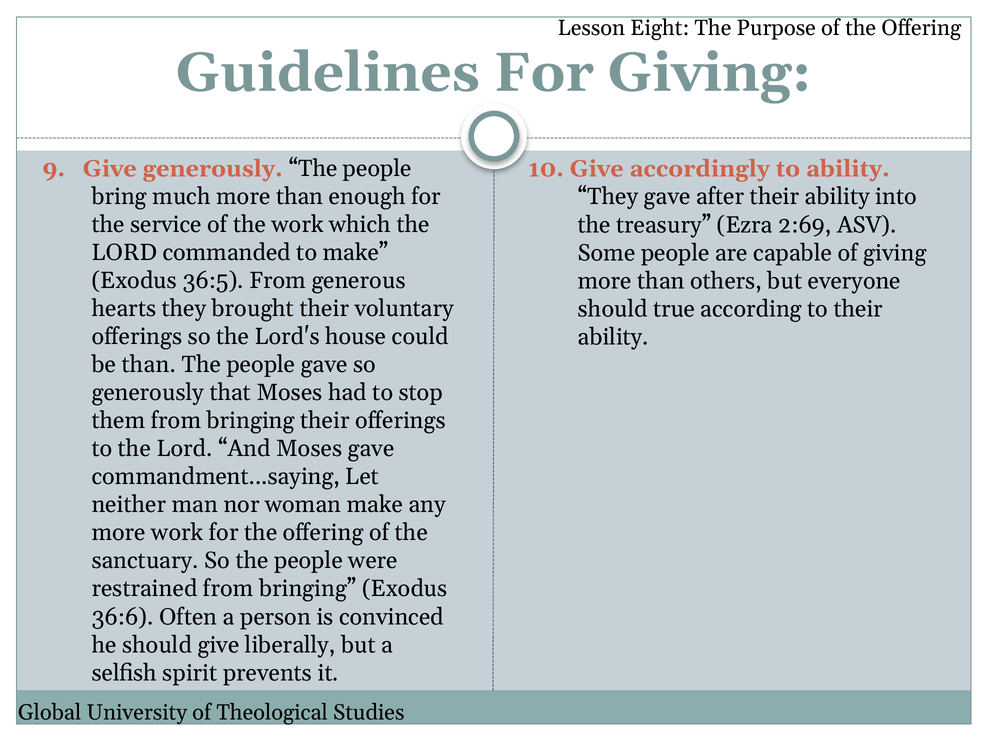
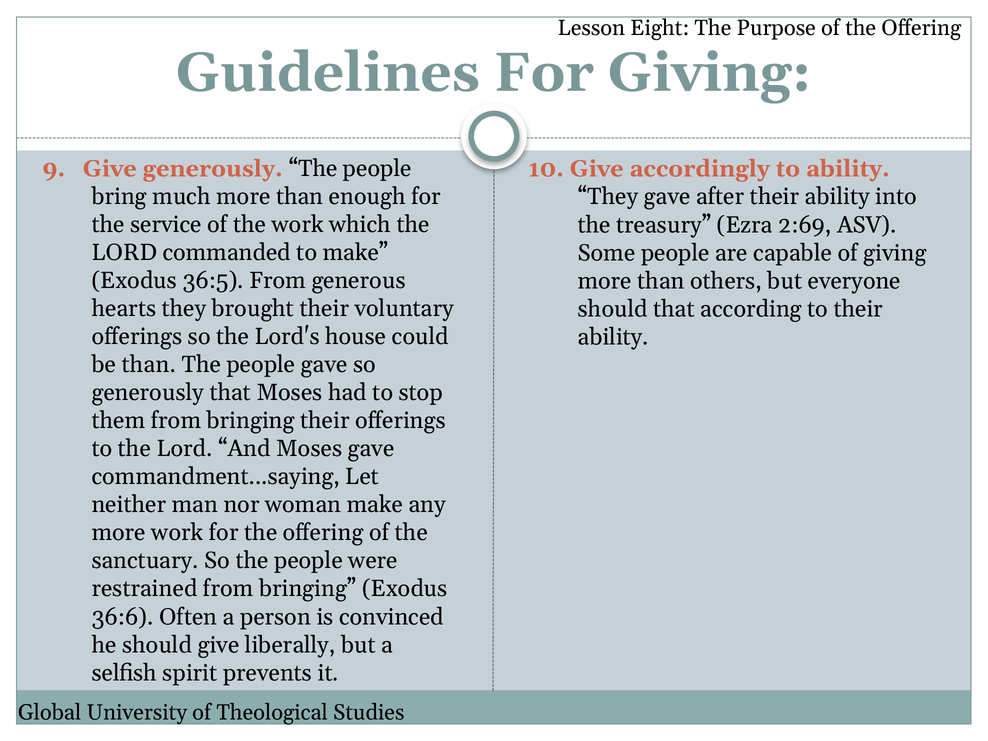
should true: true -> that
